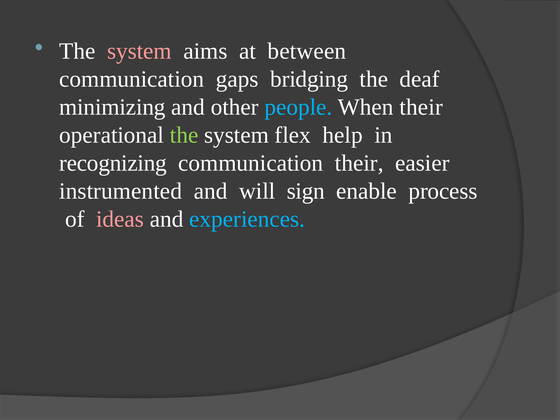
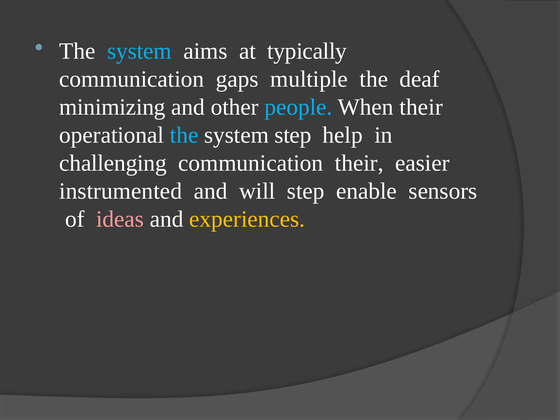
system at (139, 51) colour: pink -> light blue
between: between -> typically
bridging: bridging -> multiple
the at (184, 135) colour: light green -> light blue
system flex: flex -> step
recognizing: recognizing -> challenging
will sign: sign -> step
process: process -> sensors
experiences colour: light blue -> yellow
